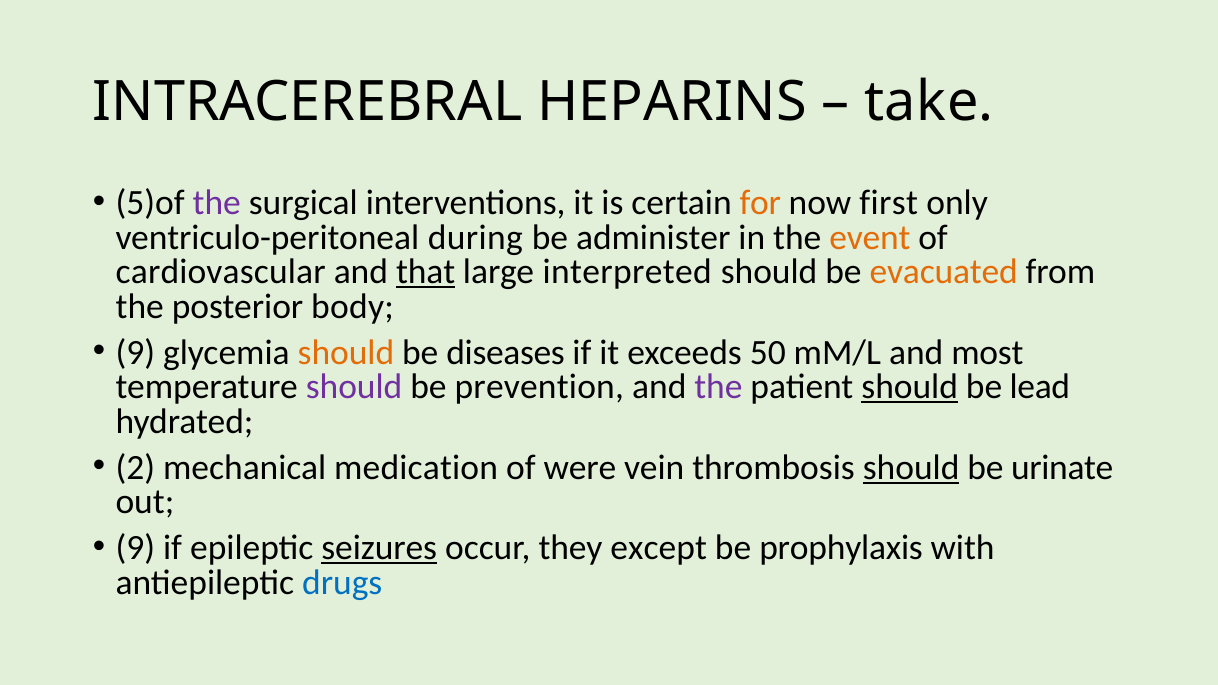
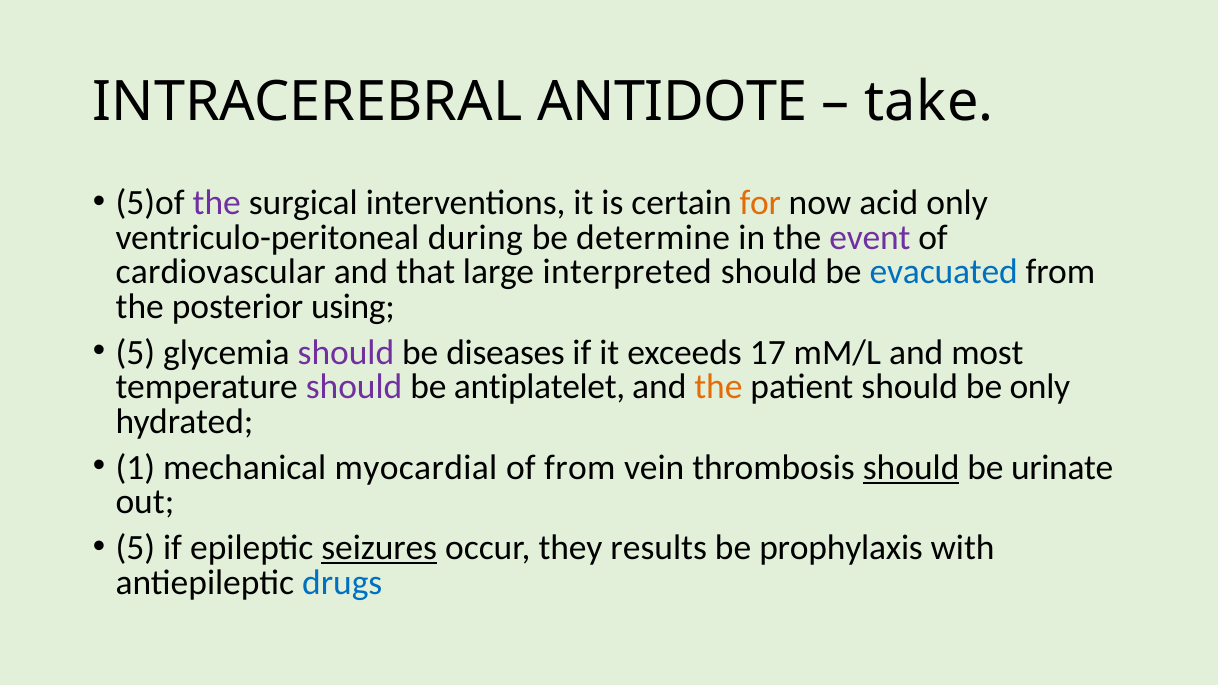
HEPARINS: HEPARINS -> ANTIDOTE
first: first -> acid
administer: administer -> determine
event colour: orange -> purple
that underline: present -> none
evacuated colour: orange -> blue
body: body -> using
9 at (135, 353): 9 -> 5
should at (346, 353) colour: orange -> purple
50: 50 -> 17
prevention: prevention -> antiplatelet
the at (718, 387) colour: purple -> orange
should at (910, 387) underline: present -> none
be lead: lead -> only
2: 2 -> 1
medication: medication -> myocardial
of were: were -> from
9 at (135, 548): 9 -> 5
except: except -> results
